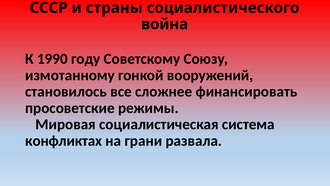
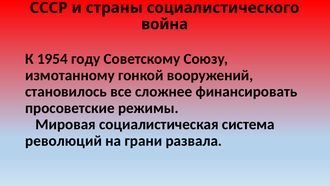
1990: 1990 -> 1954
конфликтах: конфликтах -> революций
